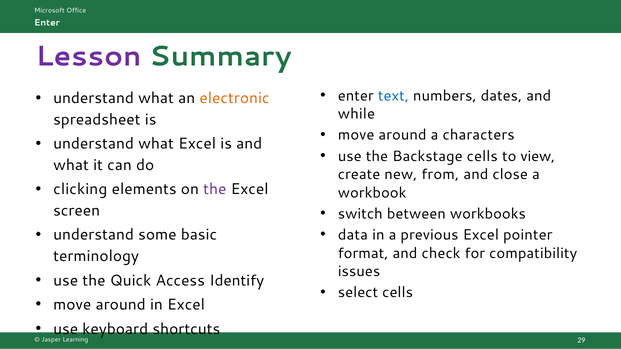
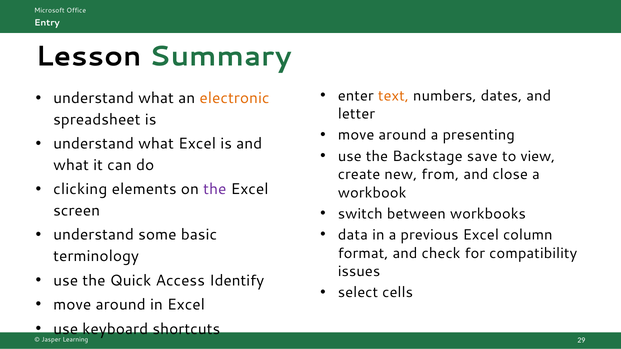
Enter at (47, 23): Enter -> Entry
Lesson colour: purple -> black
text colour: blue -> orange
while: while -> letter
characters: characters -> presenting
Backstage cells: cells -> save
pointer: pointer -> column
